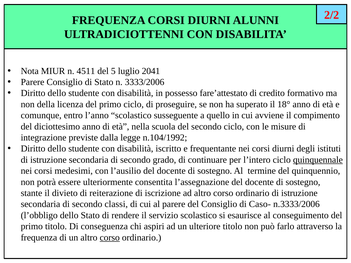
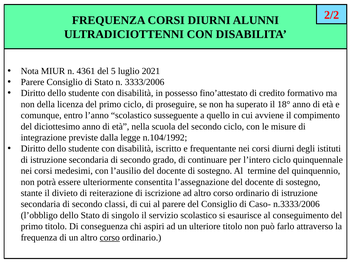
4511: 4511 -> 4361
2041: 2041 -> 2021
fare’attestato: fare’attestato -> fino’attestato
quinquennale underline: present -> none
rendere: rendere -> singolo
